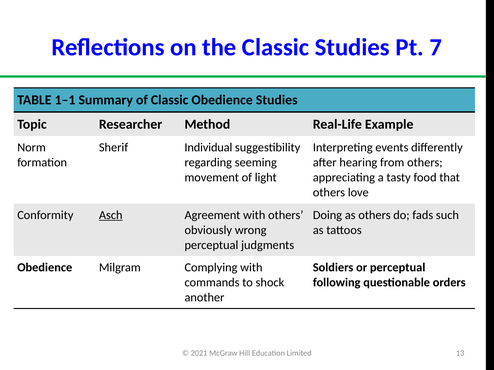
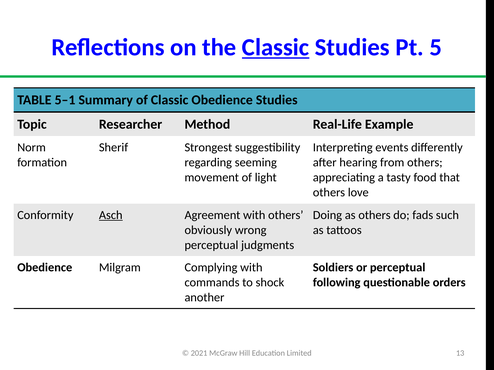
Classic at (276, 47) underline: none -> present
7: 7 -> 5
1–1: 1–1 -> 5–1
Individual: Individual -> Strongest
